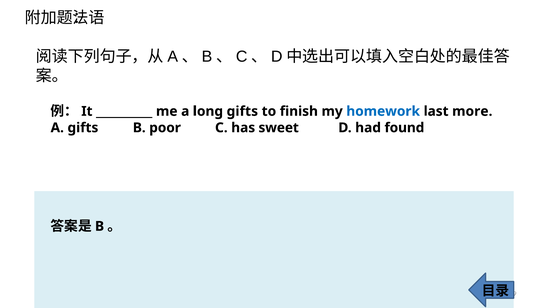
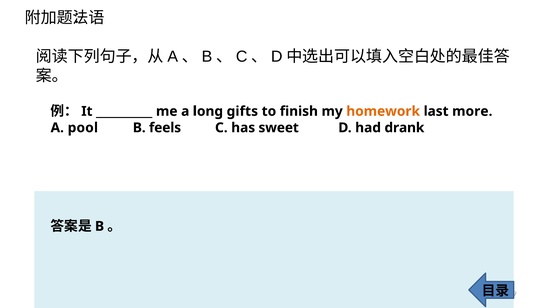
homework colour: blue -> orange
A gifts: gifts -> pool
poor: poor -> feels
found: found -> drank
